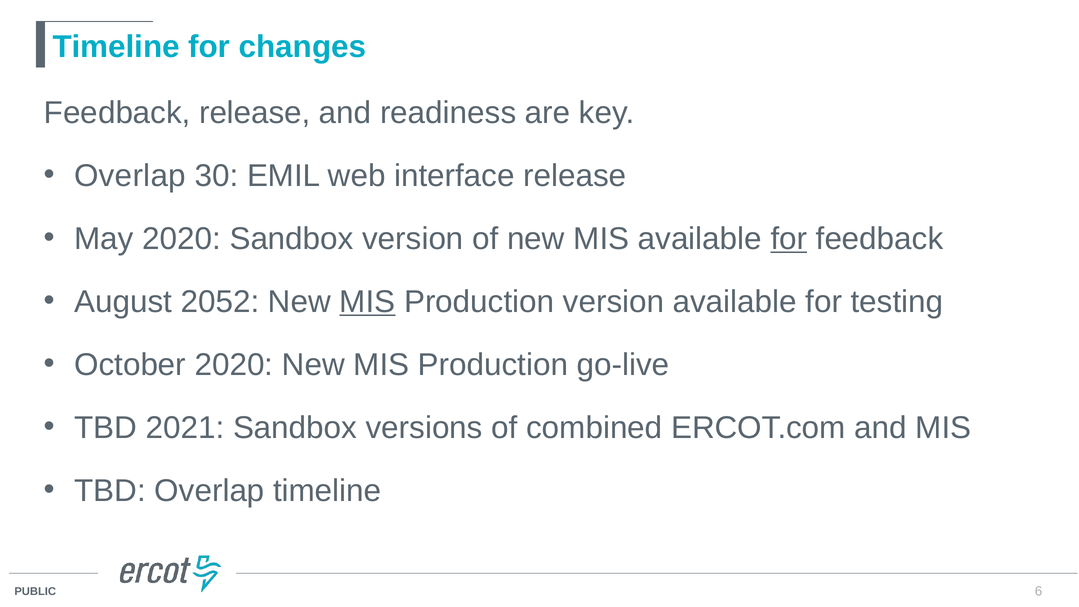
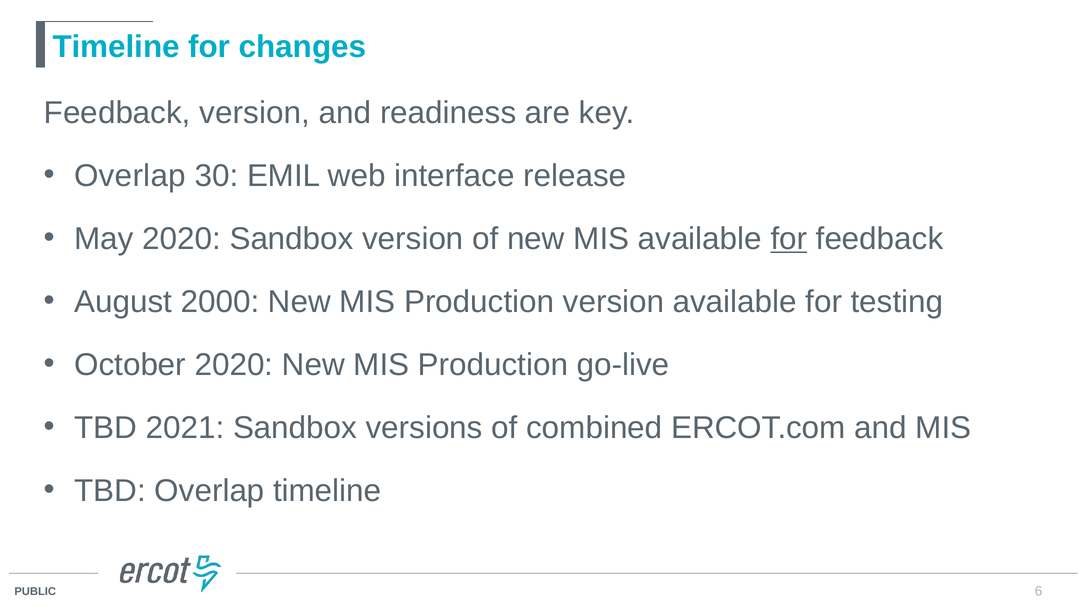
Feedback release: release -> version
2052: 2052 -> 2000
MIS at (367, 302) underline: present -> none
